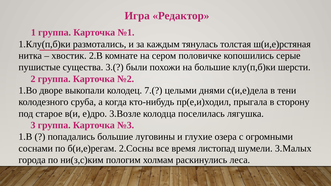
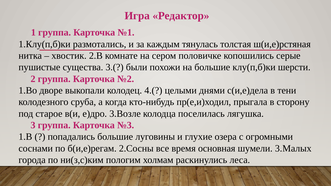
7.(: 7.( -> 4.(
листопад: листопад -> основная
